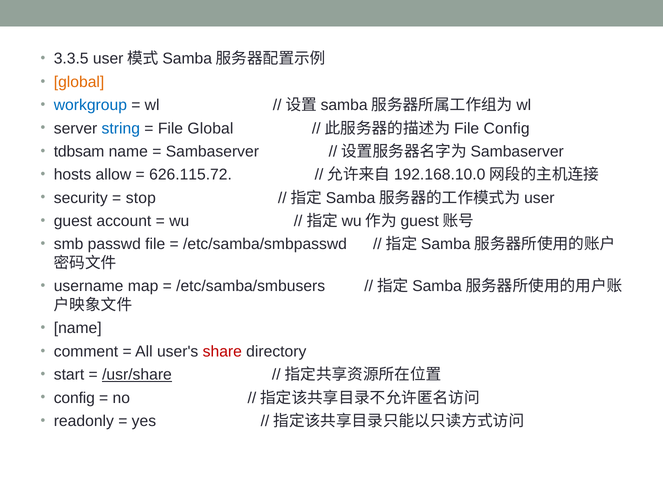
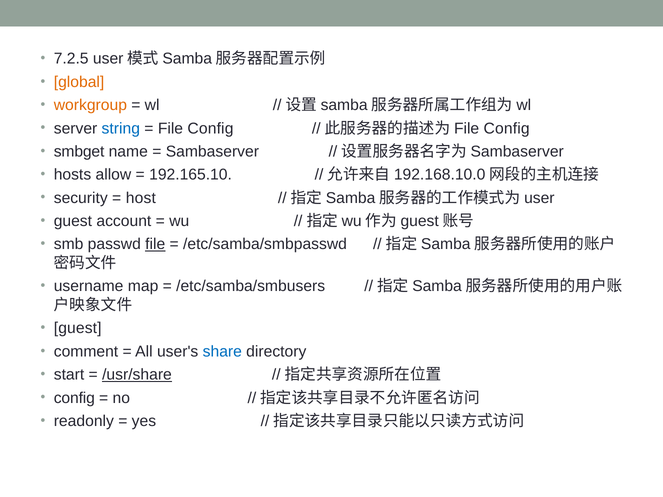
3.3.5: 3.3.5 -> 7.2.5
workgroup colour: blue -> orange
File Global: Global -> Config
tdbsam: tdbsam -> smbget
626.115.72: 626.115.72 -> 192.165.10
stop: stop -> host
file at (155, 244) underline: none -> present
name at (78, 328): name -> guest
share colour: red -> blue
